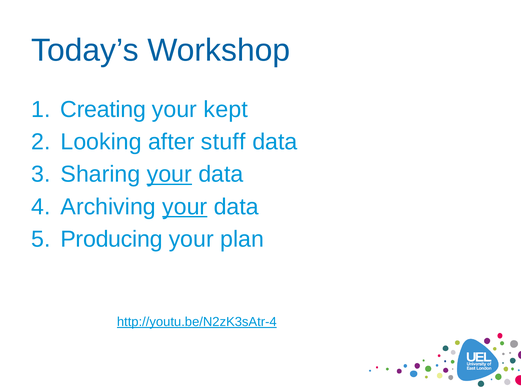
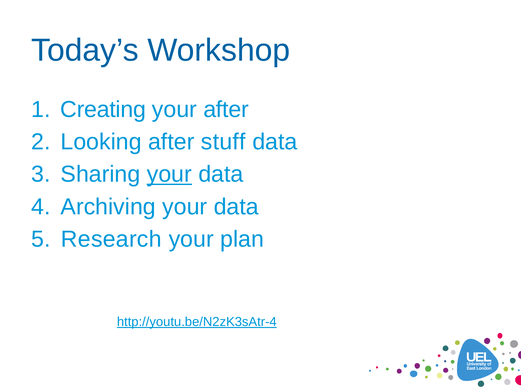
your kept: kept -> after
your at (185, 207) underline: present -> none
Producing: Producing -> Research
